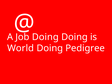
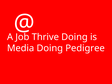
Doing at (45, 37): Doing -> Thrive
World: World -> Media
